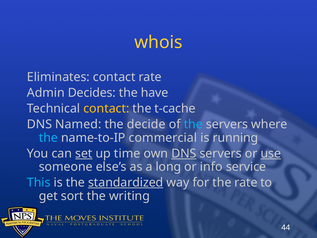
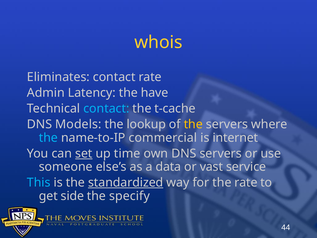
Decides: Decides -> Latency
contact at (106, 108) colour: yellow -> light blue
Named: Named -> Models
decide: decide -> lookup
the at (193, 124) colour: light blue -> yellow
running: running -> internet
DNS at (184, 153) underline: present -> none
use underline: present -> none
long: long -> data
info: info -> vast
sort: sort -> side
writing: writing -> specify
